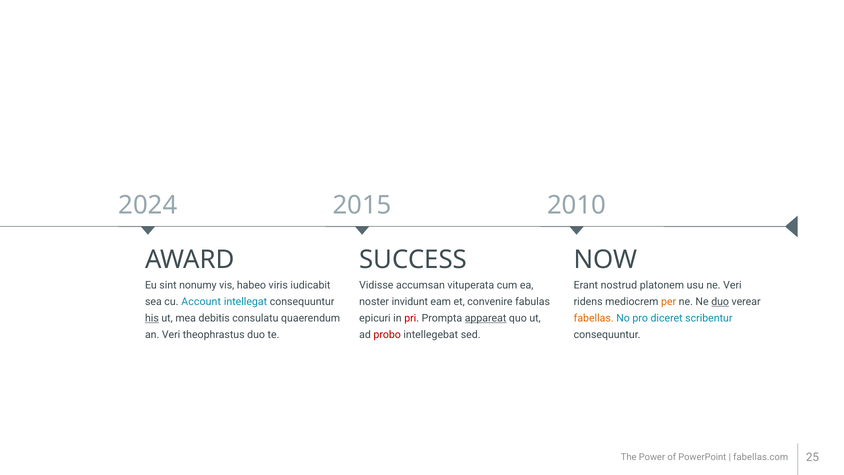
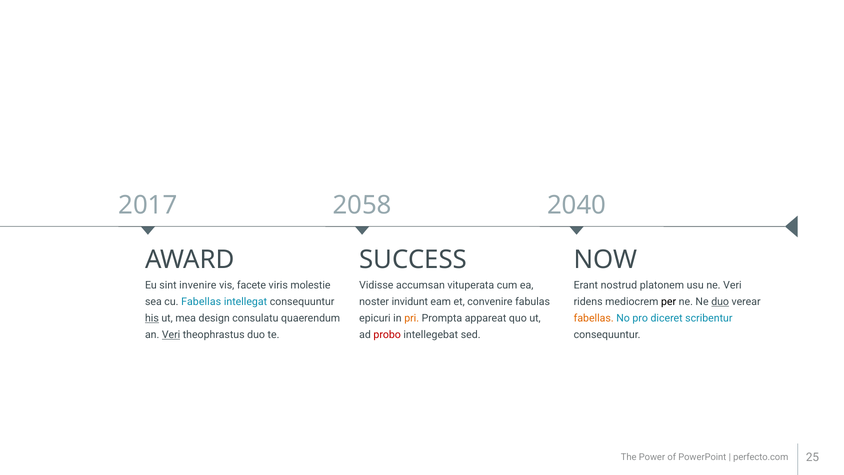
2024: 2024 -> 2017
2015: 2015 -> 2058
2010: 2010 -> 2040
nonumy: nonumy -> invenire
habeo: habeo -> facete
iudicabit: iudicabit -> molestie
cu Account: Account -> Fabellas
per colour: orange -> black
debitis: debitis -> design
pri colour: red -> orange
appareat underline: present -> none
Veri at (171, 334) underline: none -> present
fabellas.com: fabellas.com -> perfecto.com
